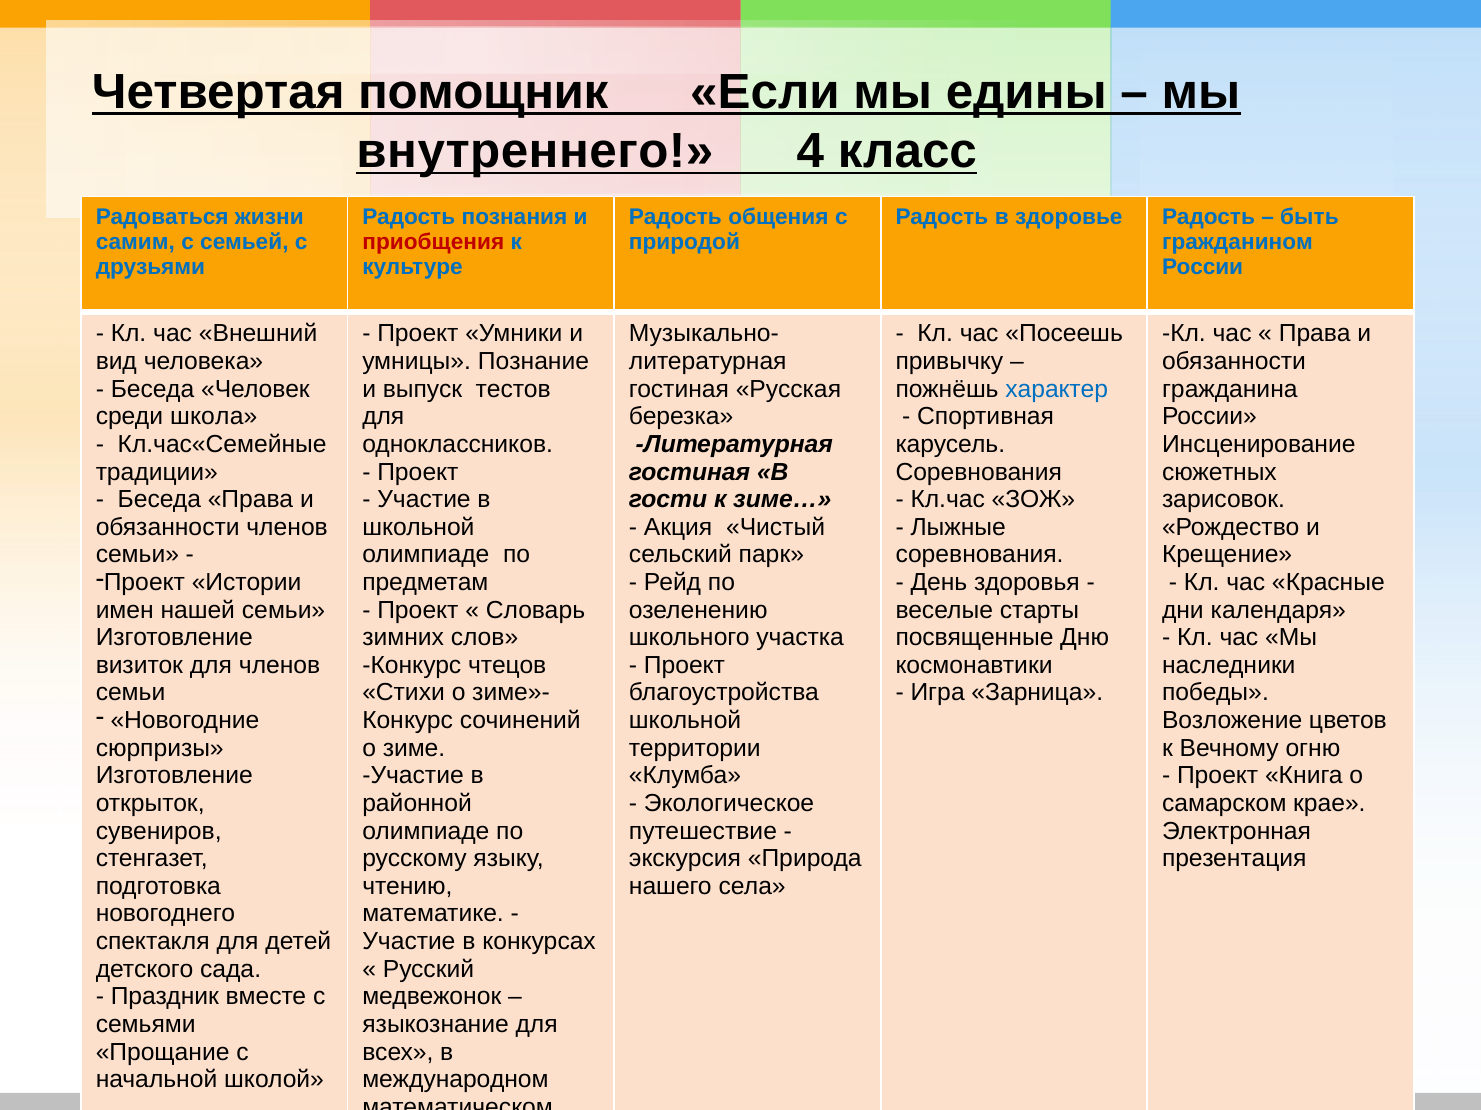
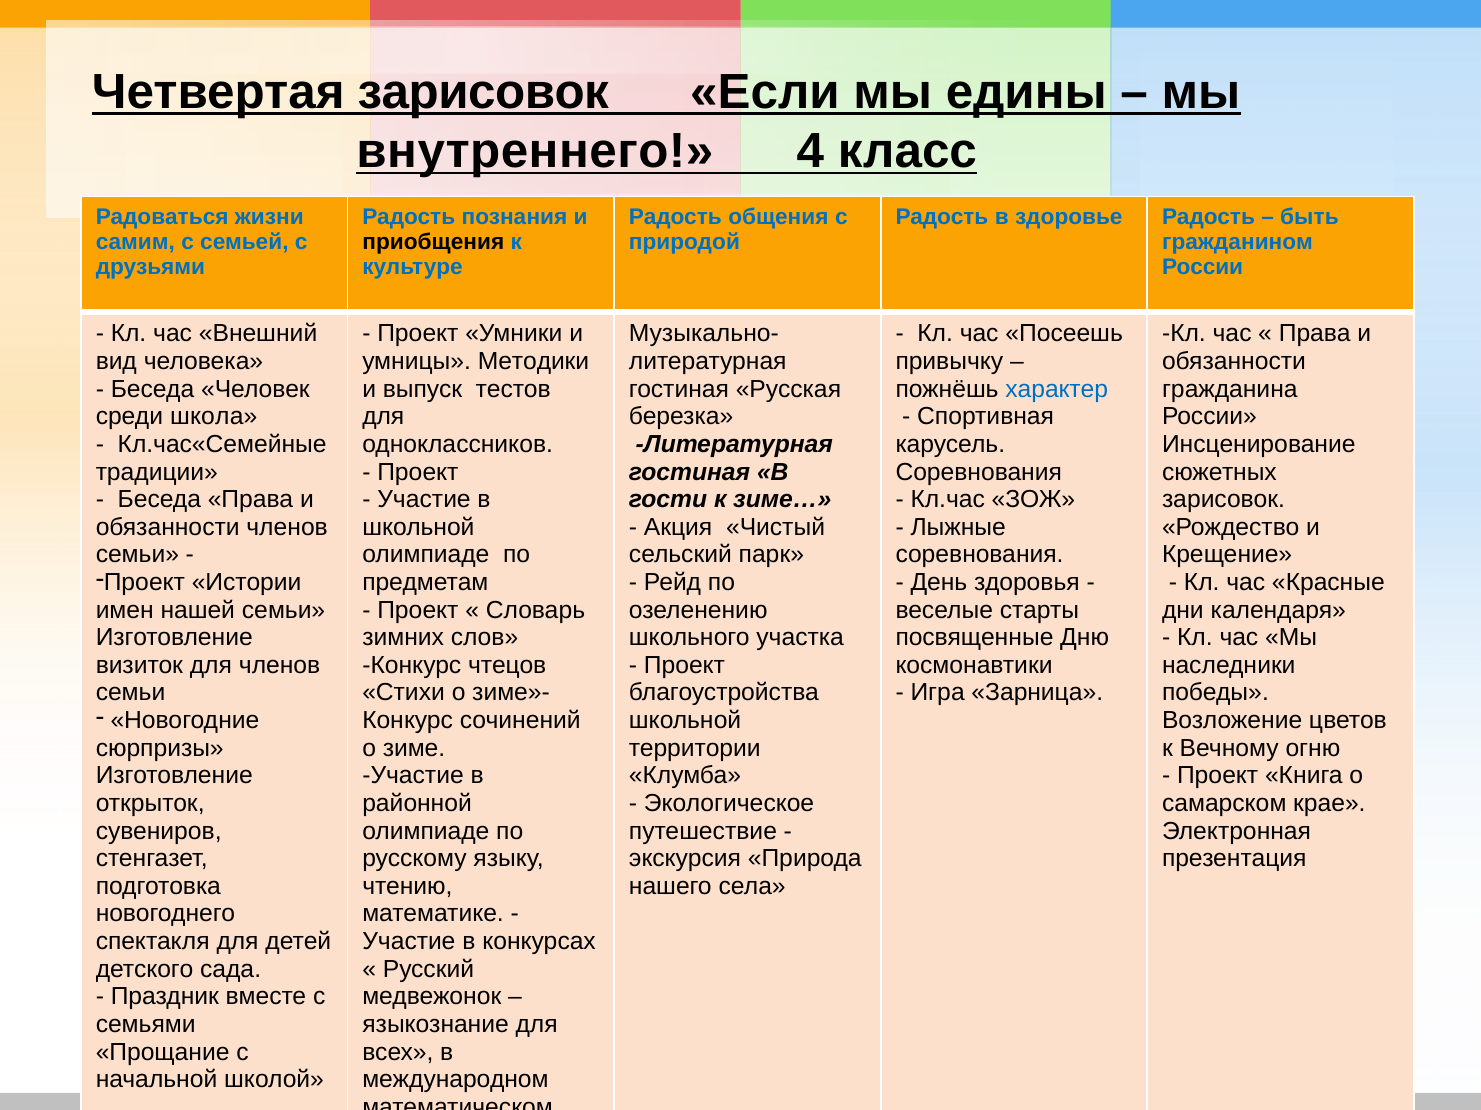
Четвертая помощник: помощник -> зарисовок
приобщения colour: red -> black
Познание: Познание -> Методики
